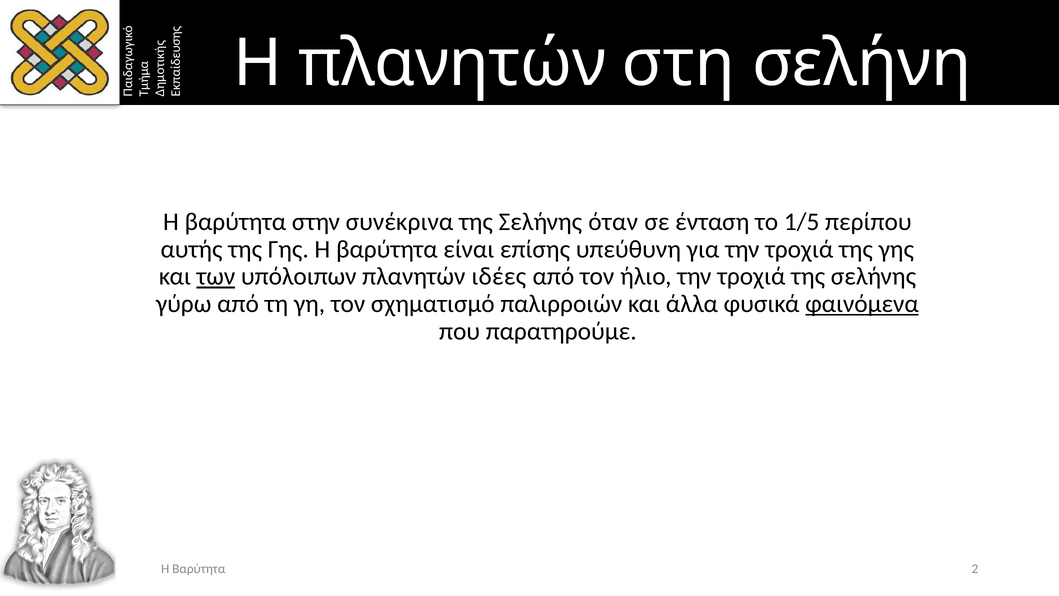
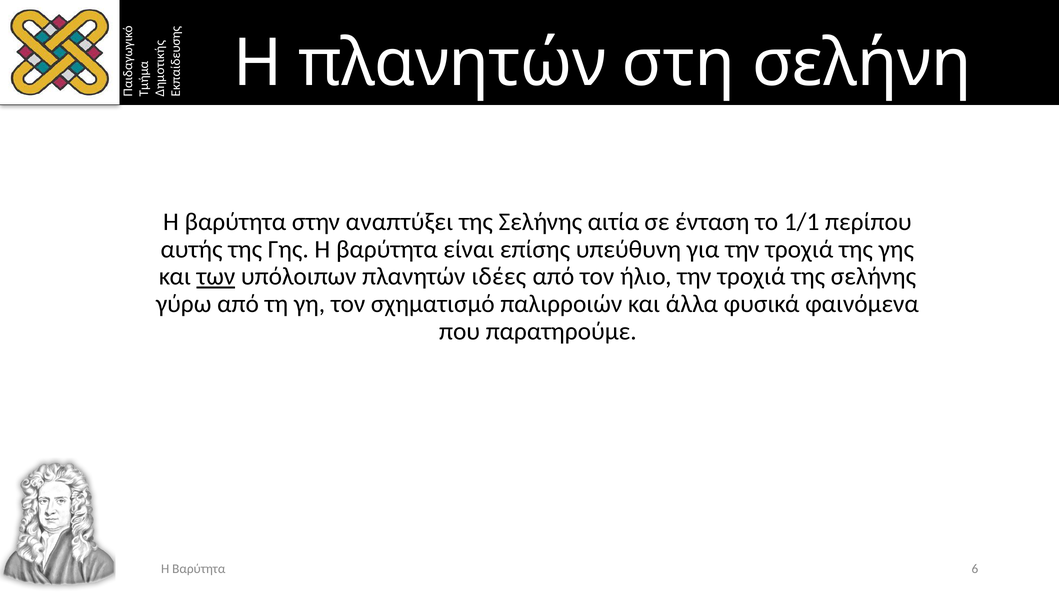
συνέκρινα: συνέκρινα -> αναπτύξει
όταν: όταν -> αιτία
1/5: 1/5 -> 1/1
φαινόμενα underline: present -> none
2: 2 -> 6
